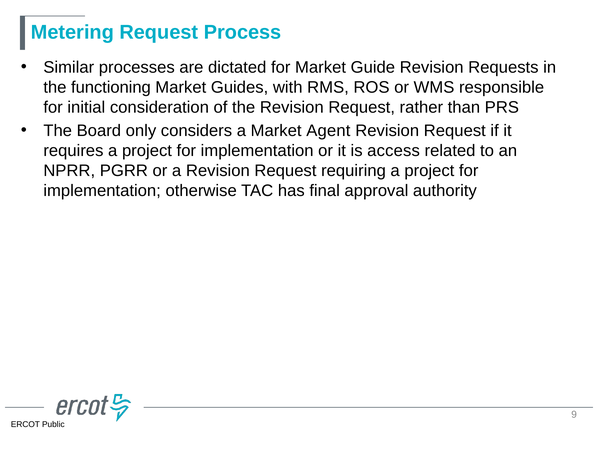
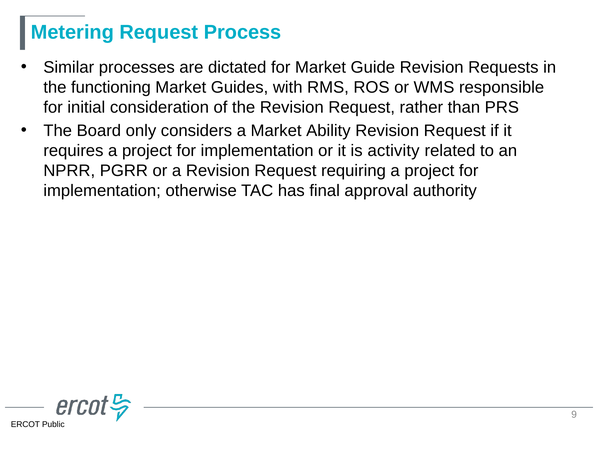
Agent: Agent -> Ability
access: access -> activity
